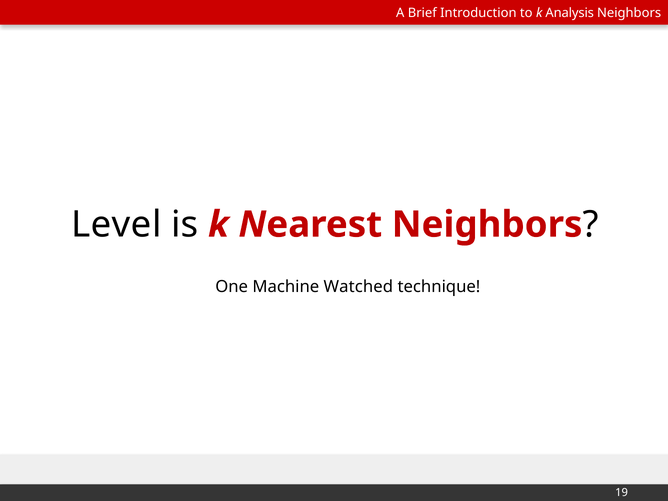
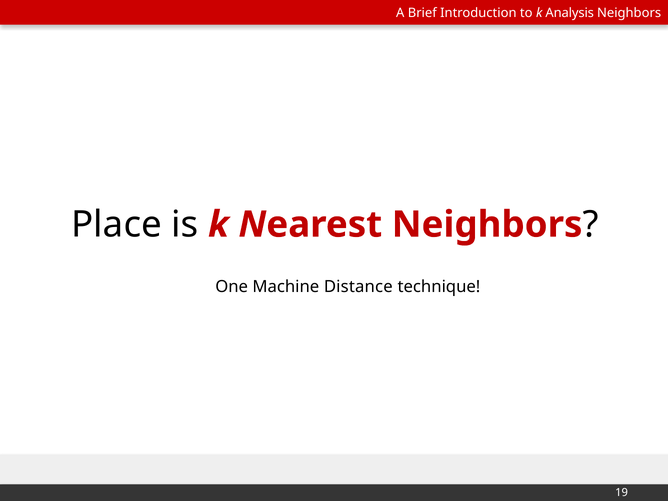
Level: Level -> Place
Watched: Watched -> Distance
